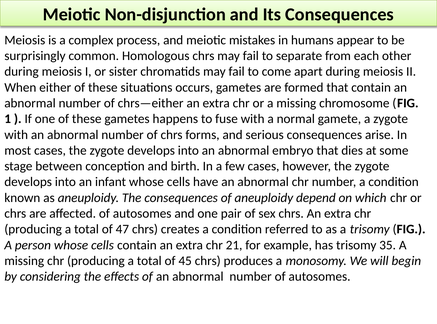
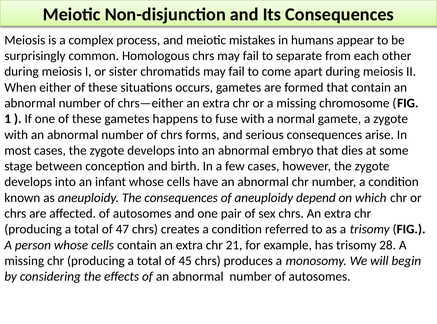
35: 35 -> 28
